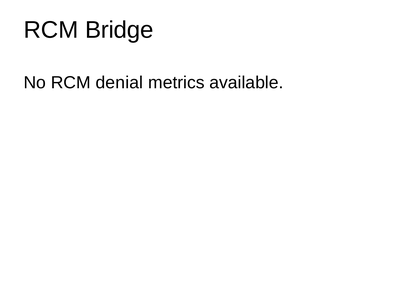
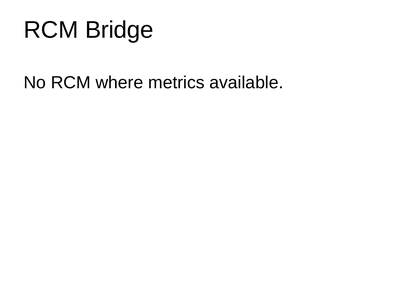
denial: denial -> where
